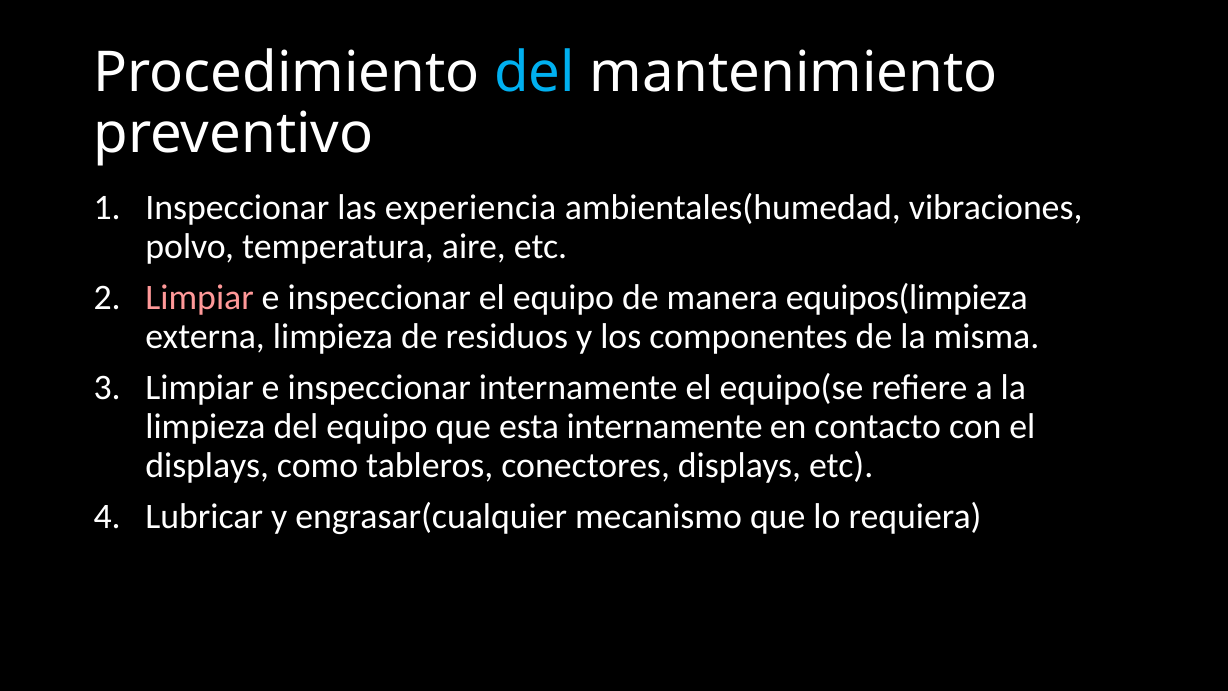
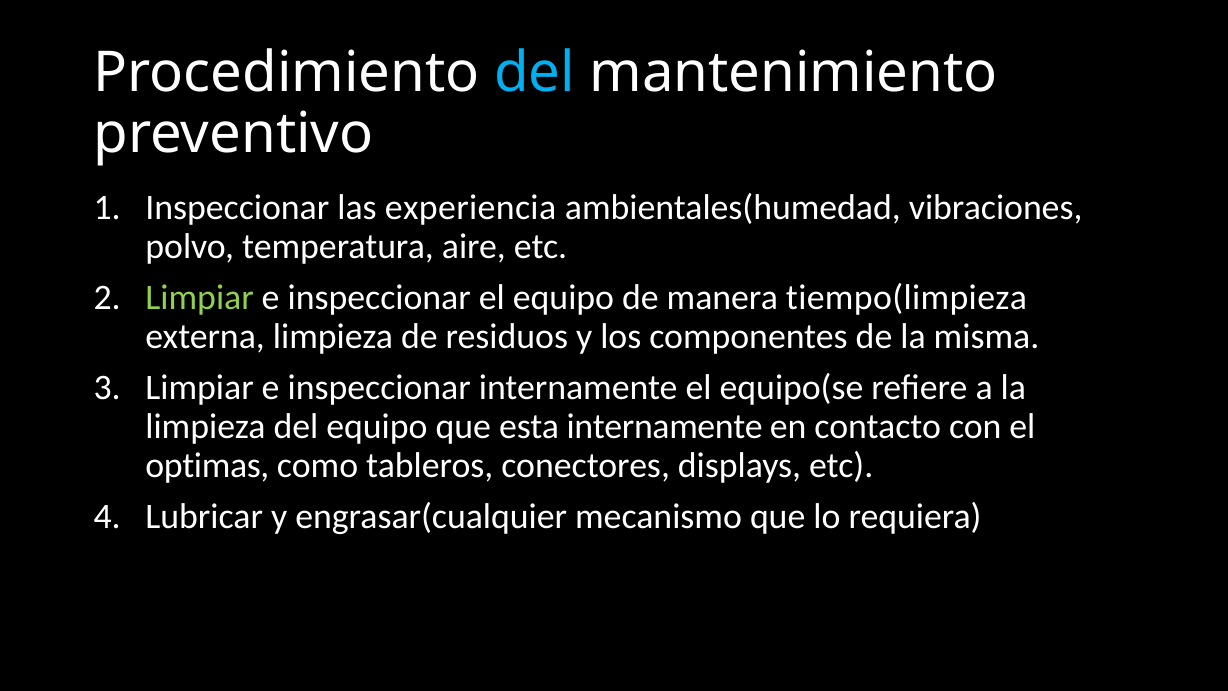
Limpiar at (200, 298) colour: pink -> light green
equipos(limpieza: equipos(limpieza -> tiempo(limpieza
displays at (207, 465): displays -> optimas
